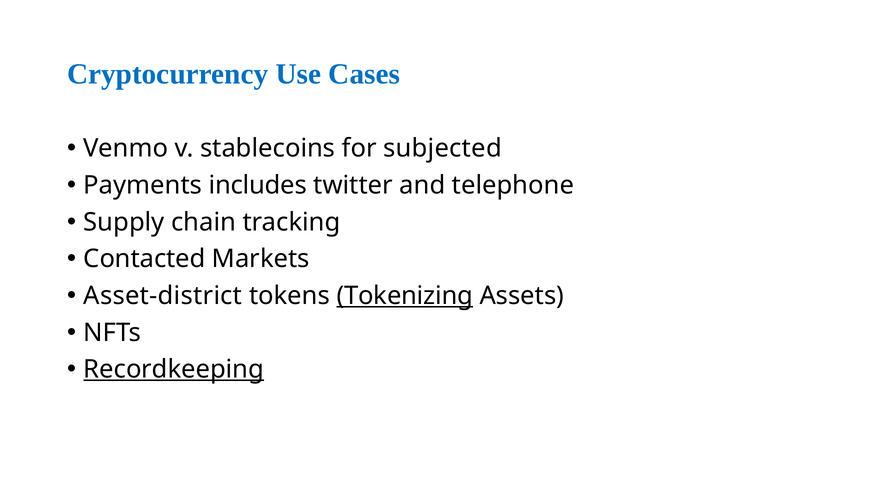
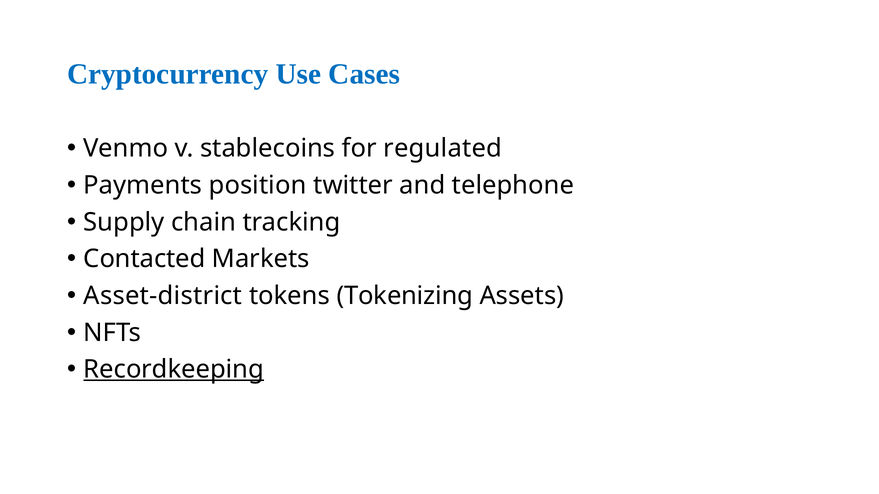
subjected: subjected -> regulated
includes: includes -> position
Tokenizing underline: present -> none
